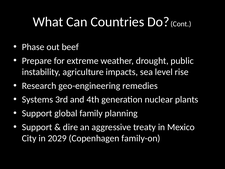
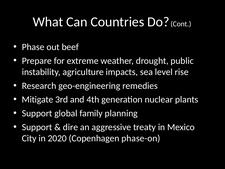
Systems: Systems -> Mitigate
2029: 2029 -> 2020
family-on: family-on -> phase-on
